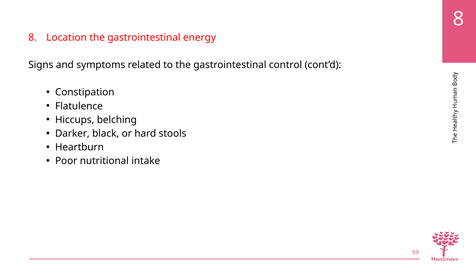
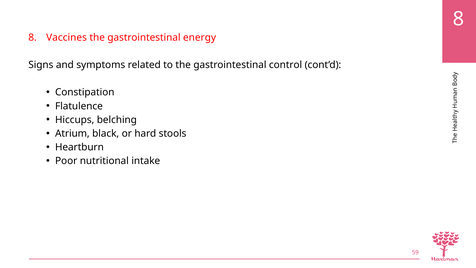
Location: Location -> Vaccines
Darker: Darker -> Atrium
